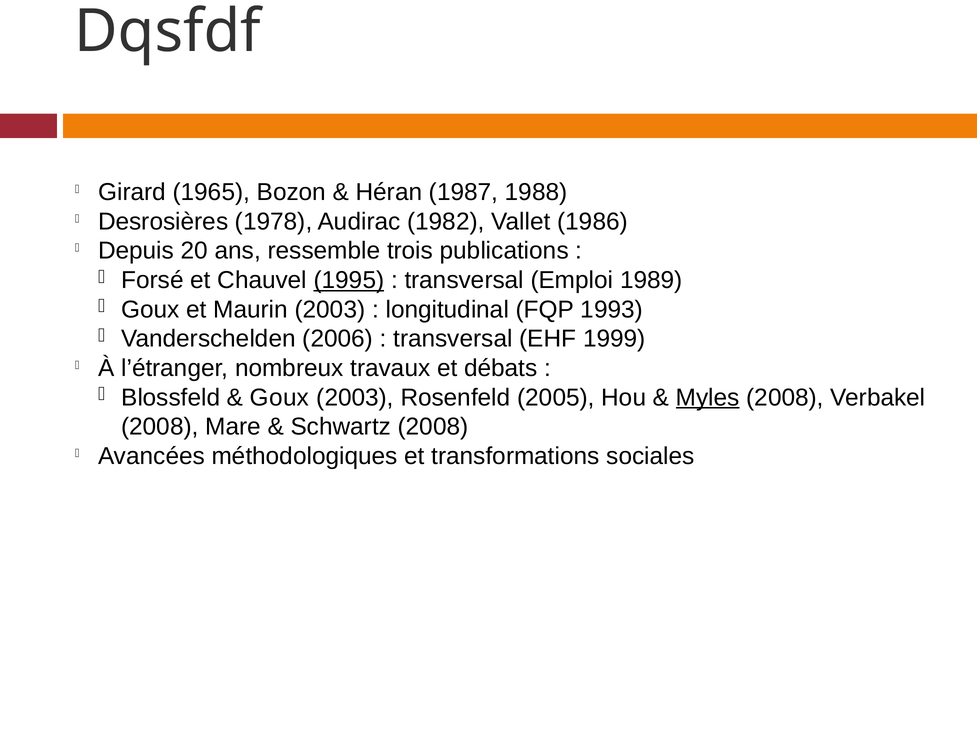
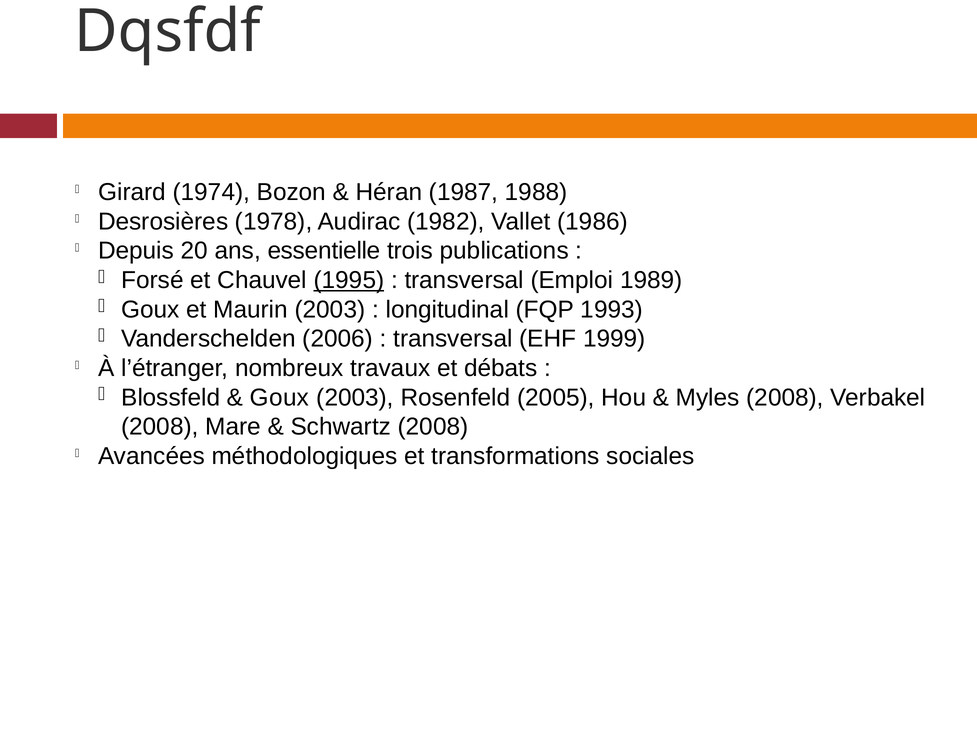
1965: 1965 -> 1974
ressemble: ressemble -> essentielle
Myles underline: present -> none
